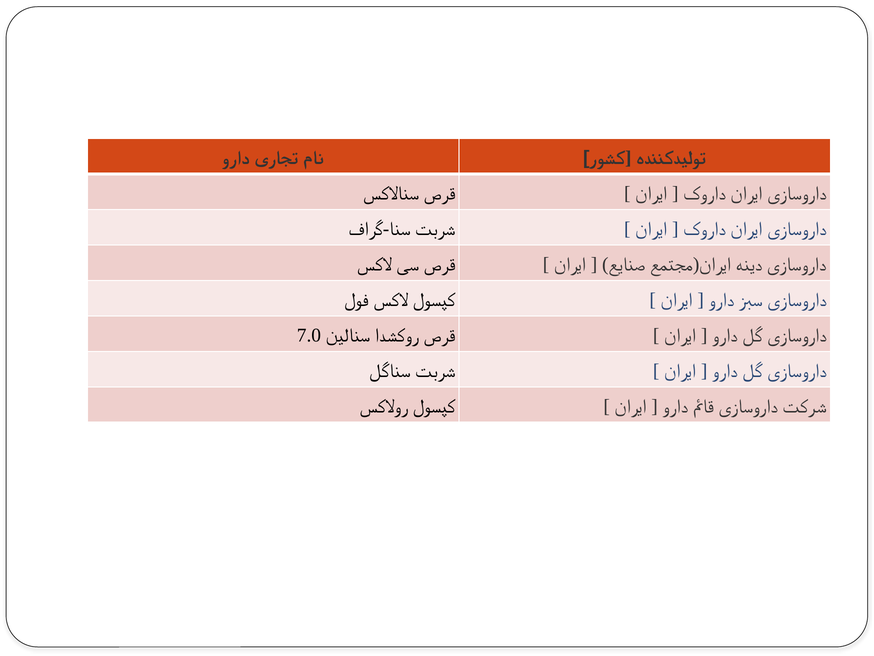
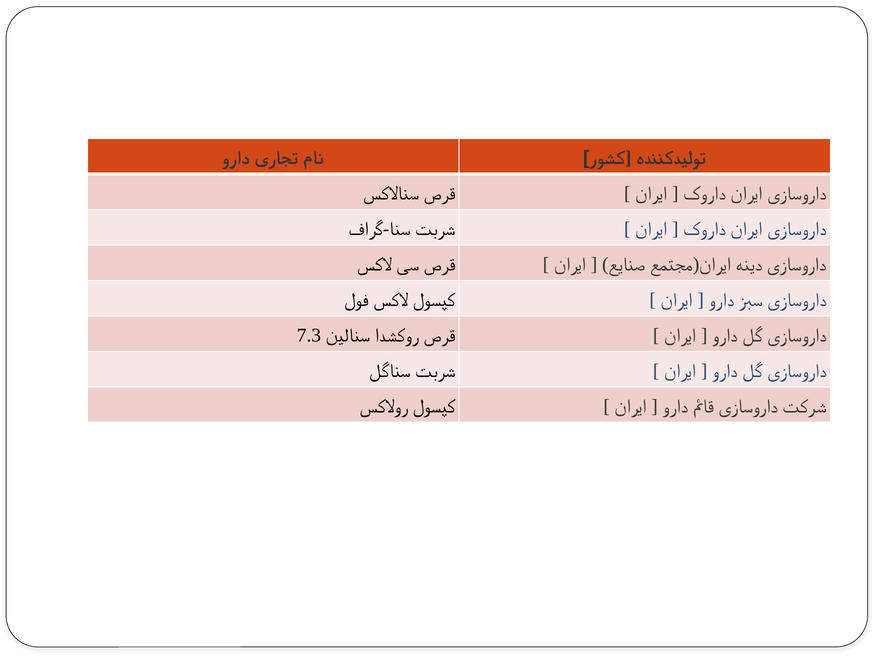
7.0: 7.0 -> 7.3
